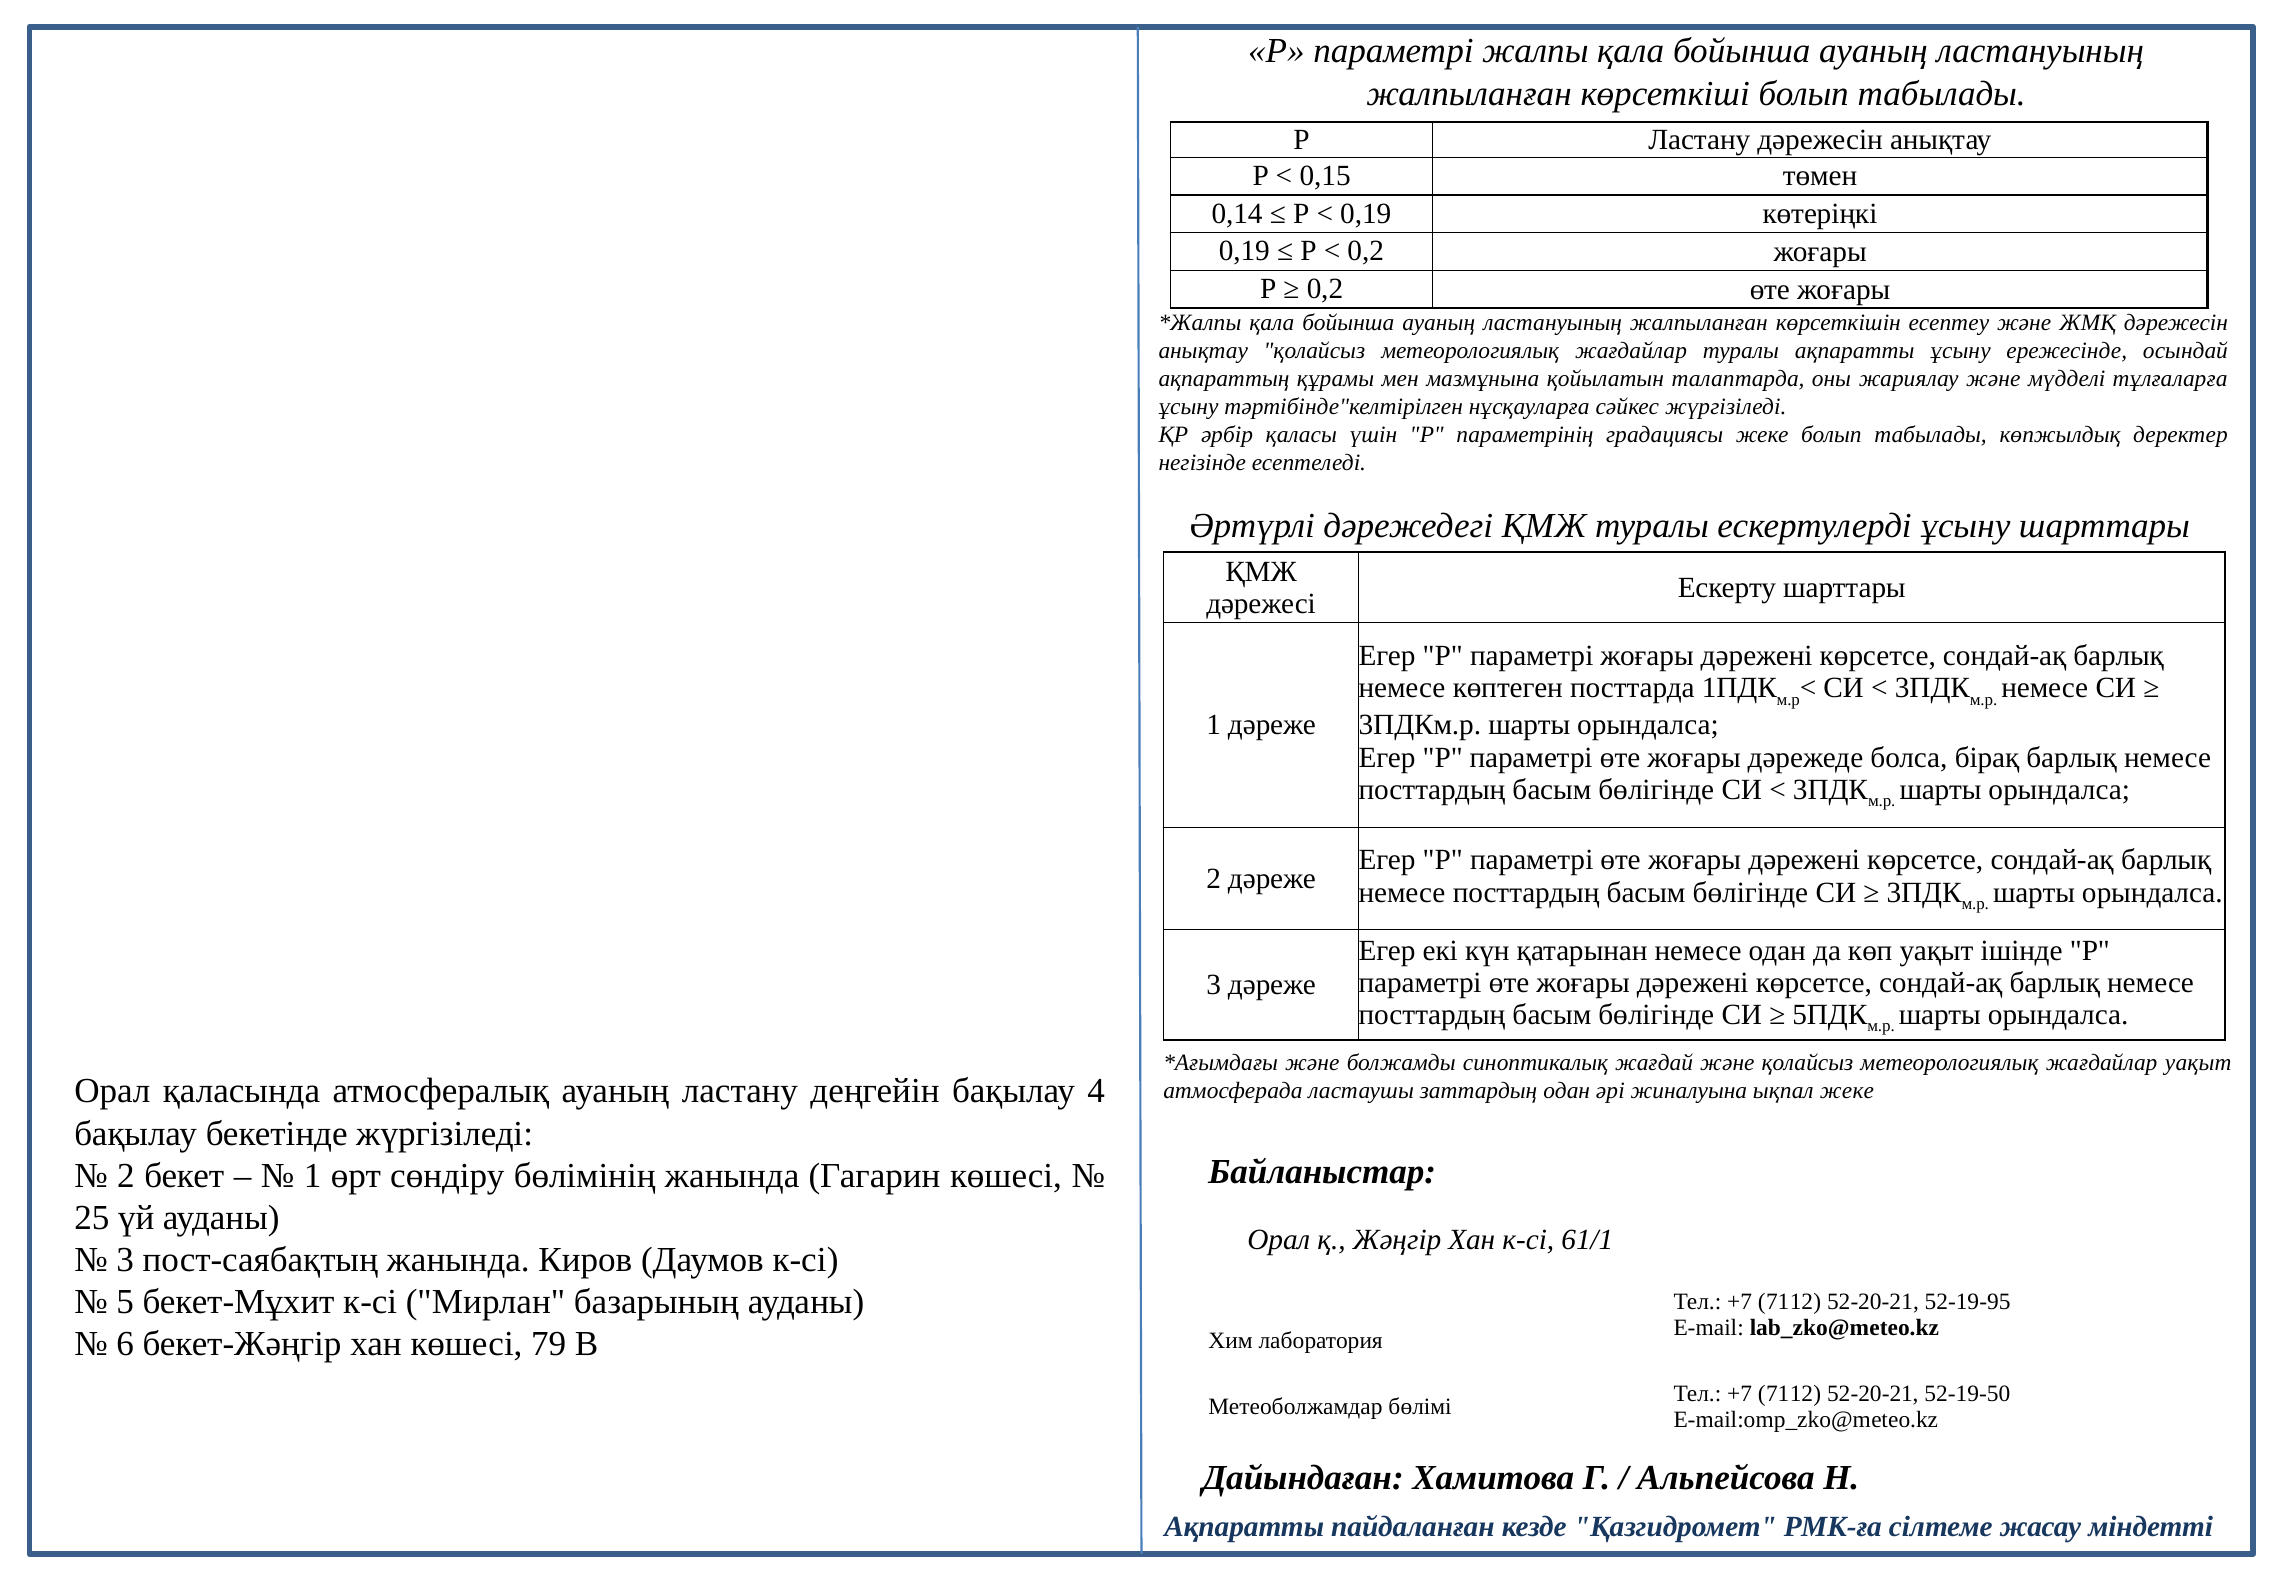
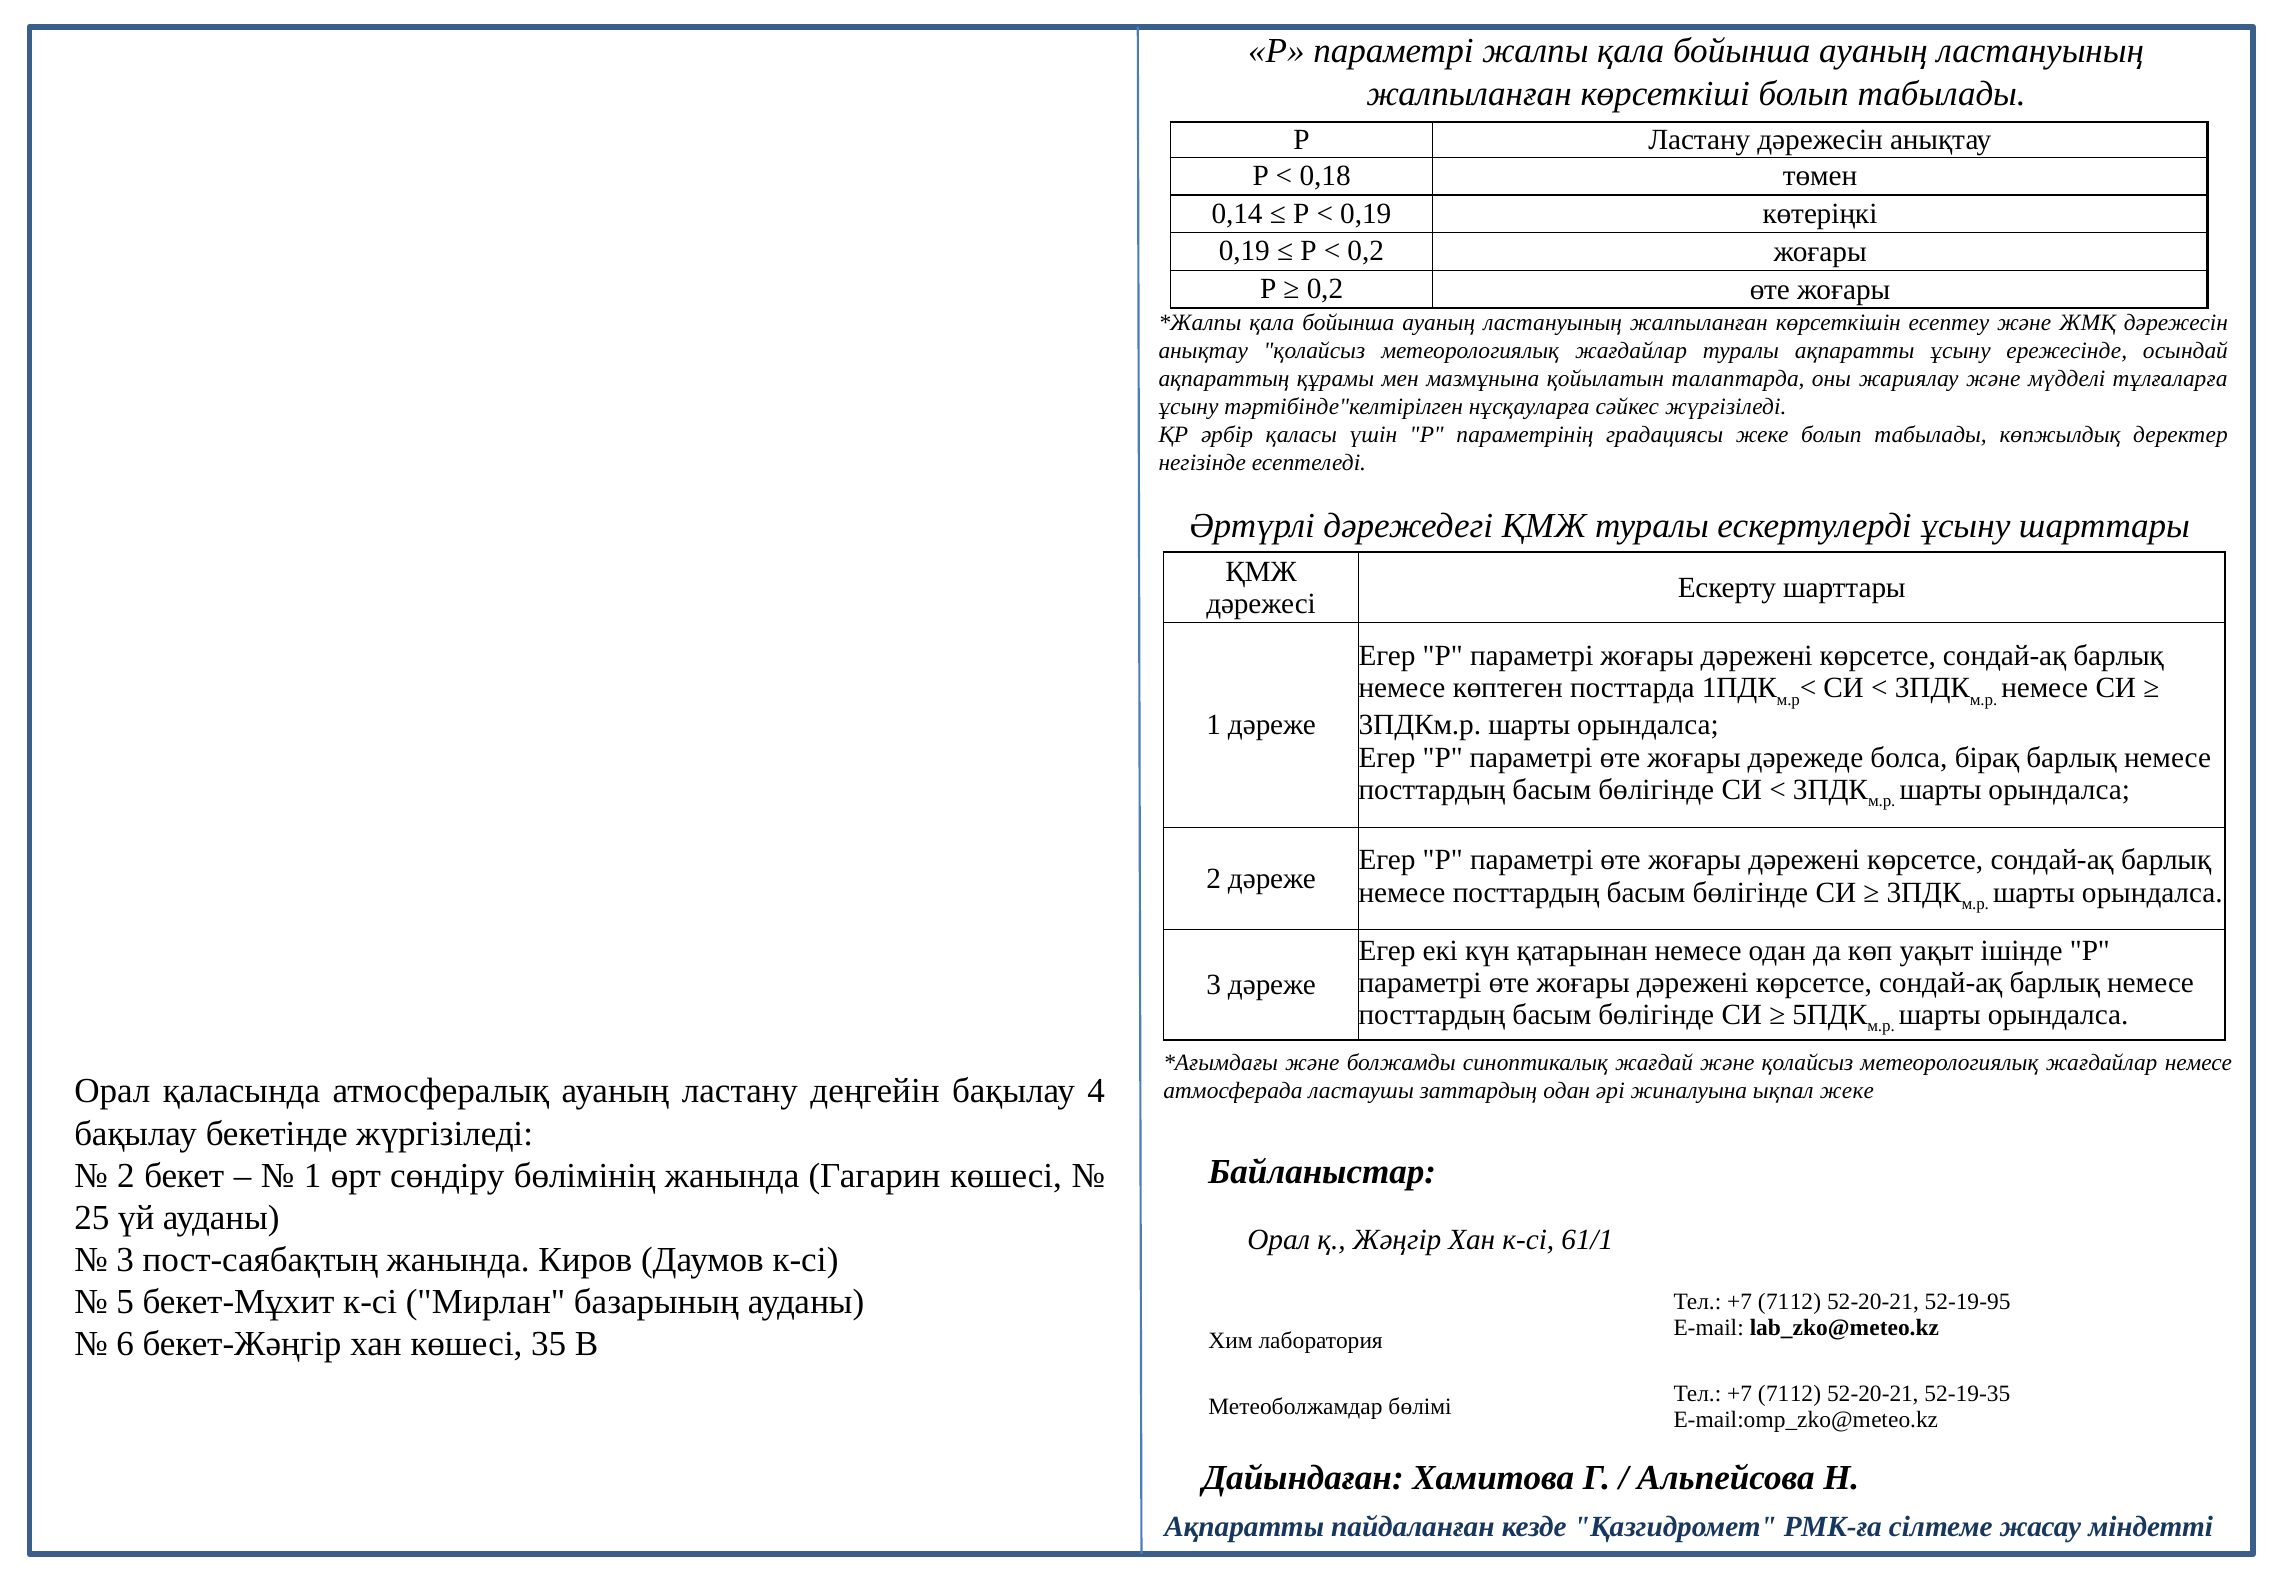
0,15: 0,15 -> 0,18
жағдайлар уақыт: уақыт -> немесе
79: 79 -> 35
52-19-50: 52-19-50 -> 52-19-35
